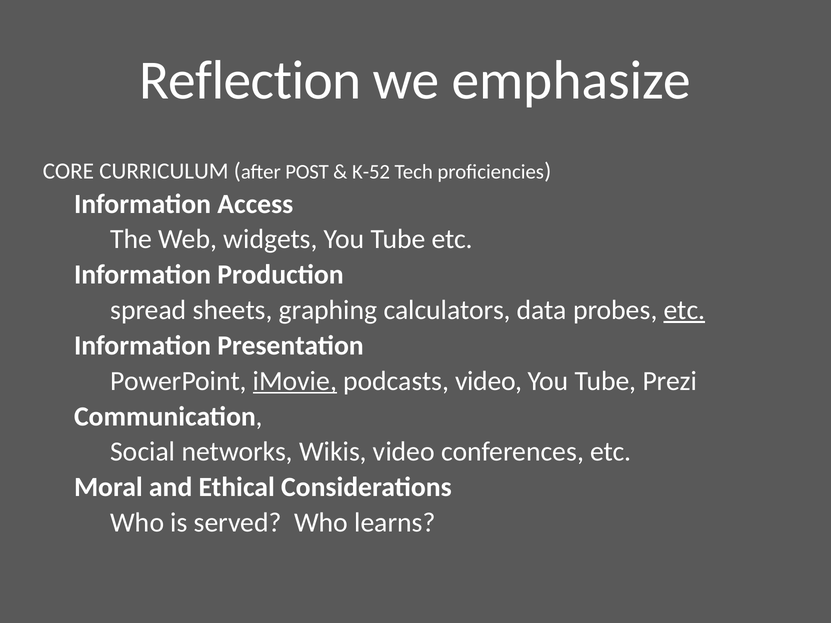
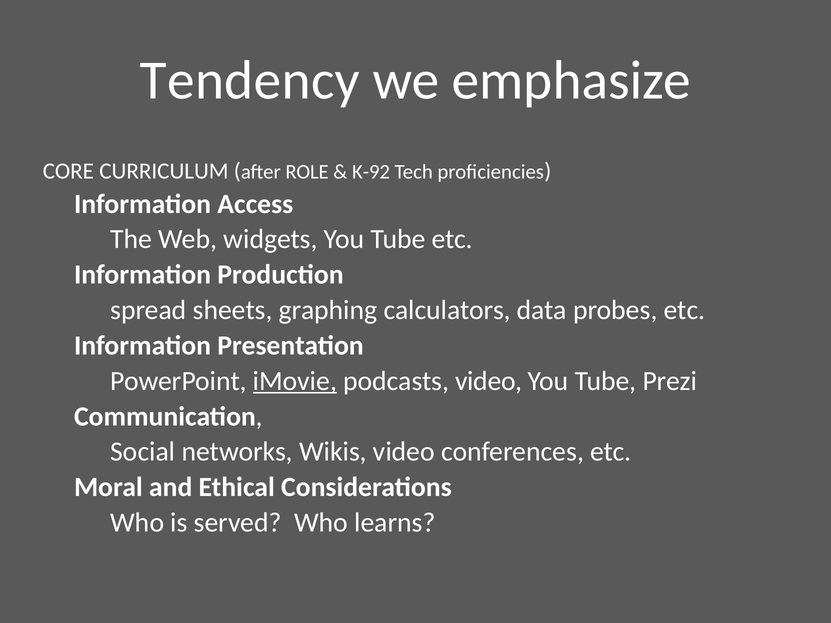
Reflection: Reflection -> Tendency
POST: POST -> ROLE
K-52: K-52 -> K-92
etc at (684, 310) underline: present -> none
